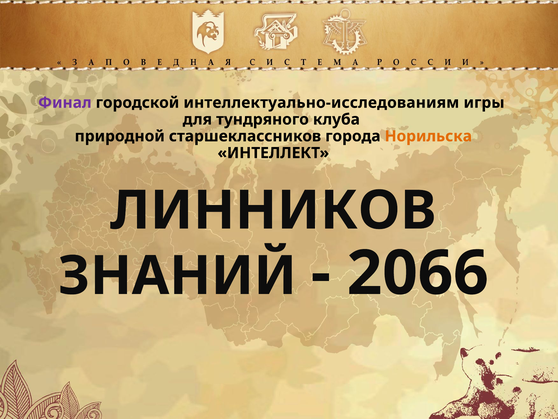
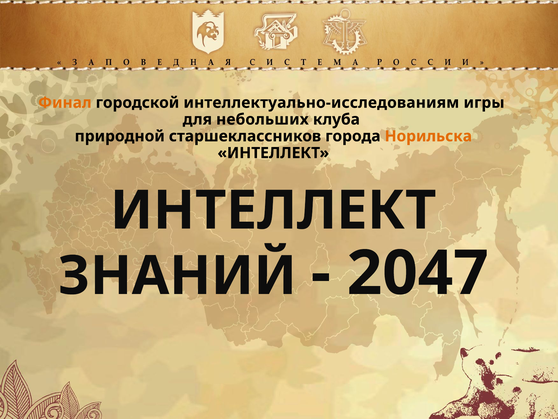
Финал colour: purple -> orange
тундряного: тундряного -> небольших
ЛИННИКОВ at (273, 210): ЛИННИКОВ -> ИНТЕЛЛЕКТ
2066: 2066 -> 2047
